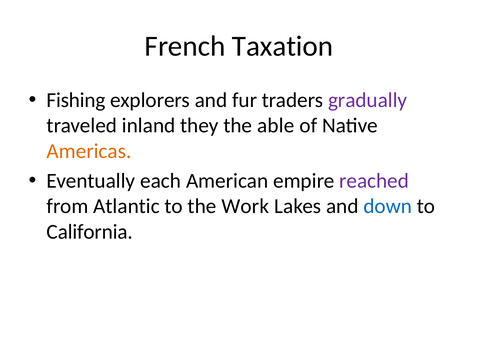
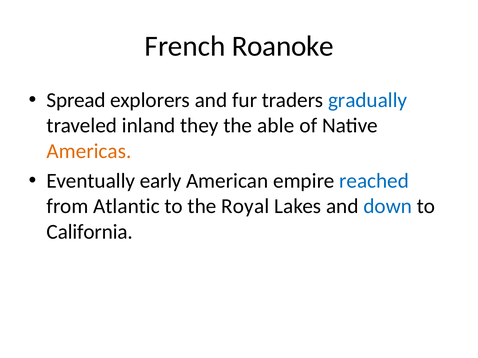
Taxation: Taxation -> Roanoke
Fishing: Fishing -> Spread
gradually colour: purple -> blue
each: each -> early
reached colour: purple -> blue
Work: Work -> Royal
